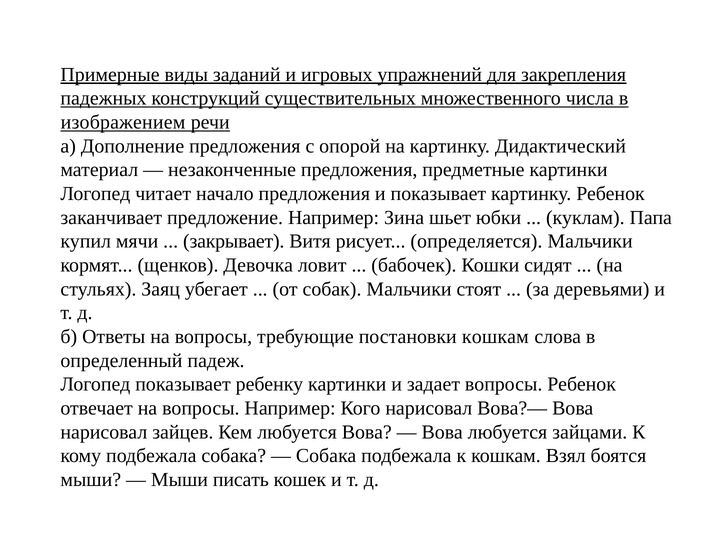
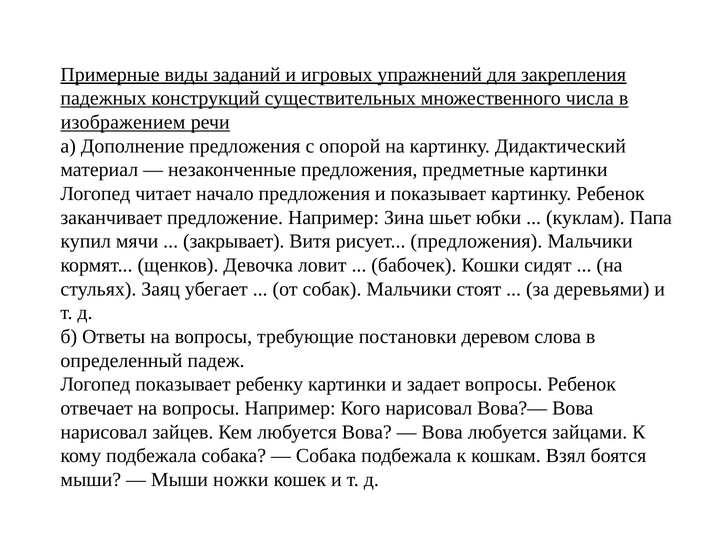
рисует определяется: определяется -> предложения
постановки кошкам: кошкам -> деревом
писать: писать -> ножки
